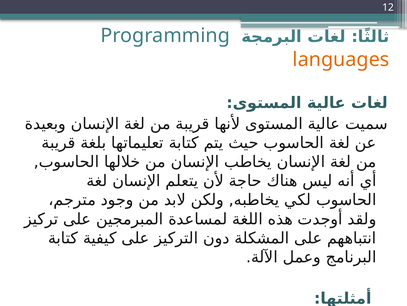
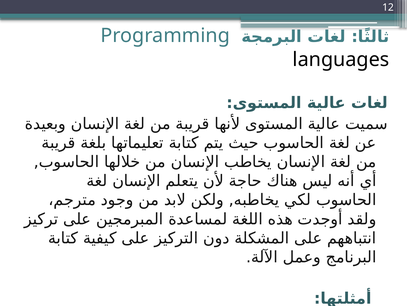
languages colour: orange -> black
